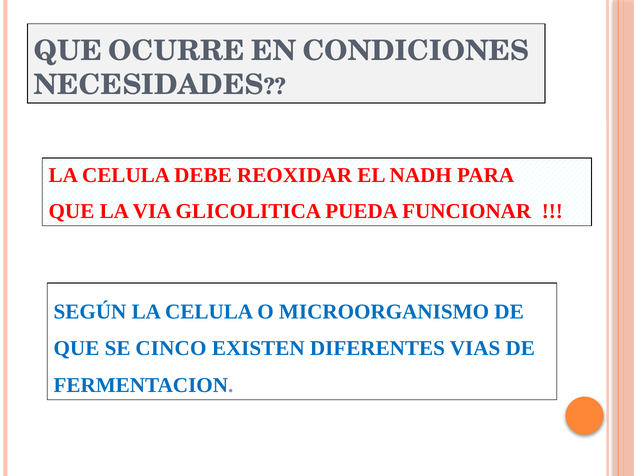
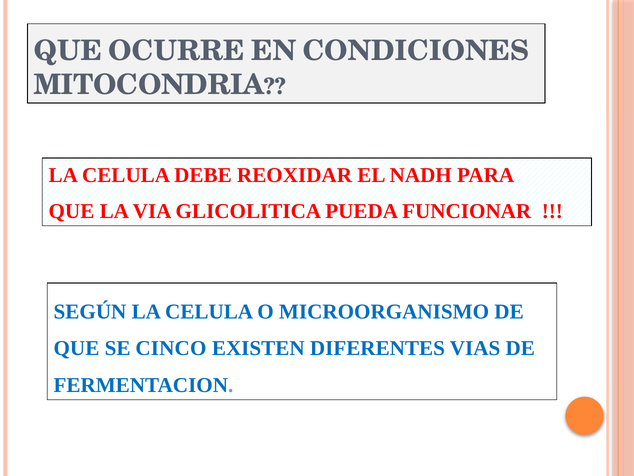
NECESIDADES: NECESIDADES -> MITOCONDRIA
